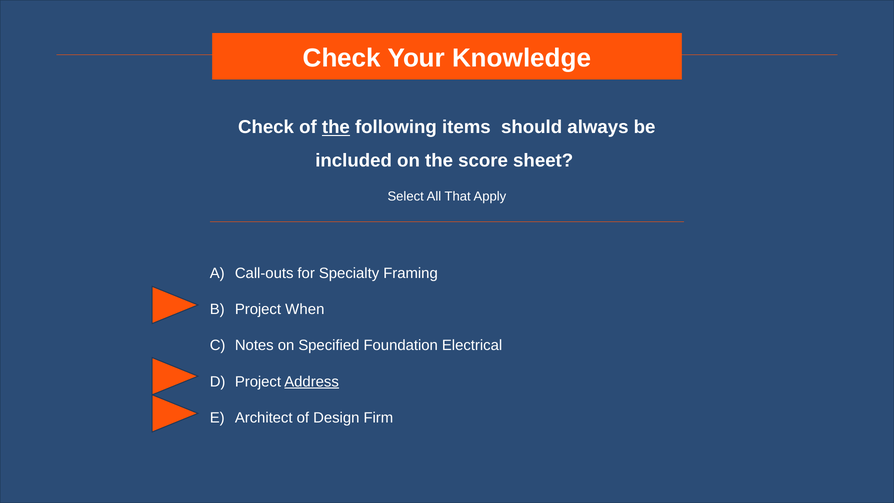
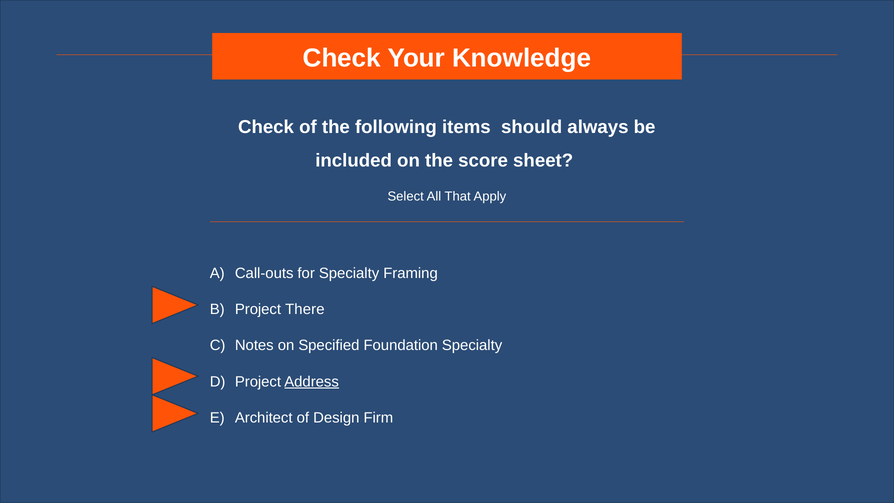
the at (336, 127) underline: present -> none
When: When -> There
Foundation Electrical: Electrical -> Specialty
